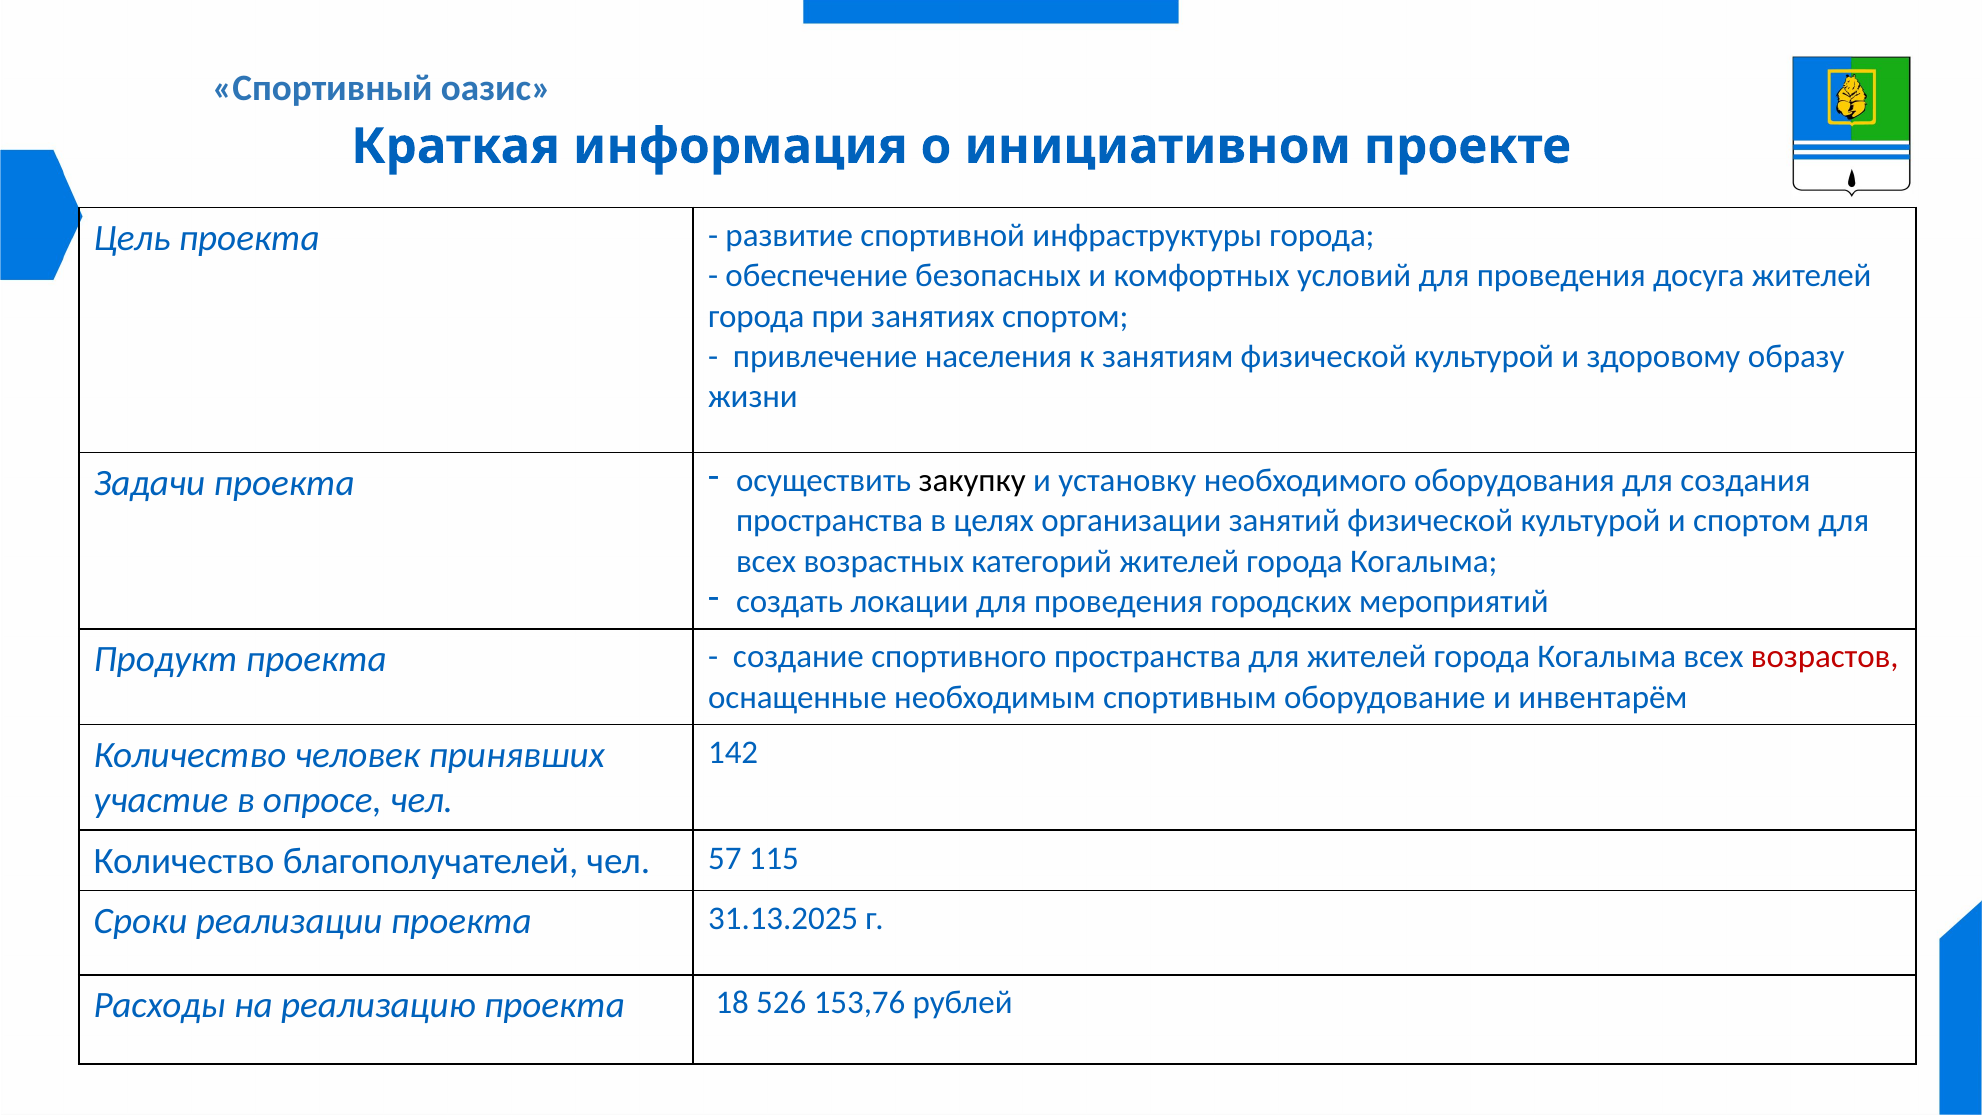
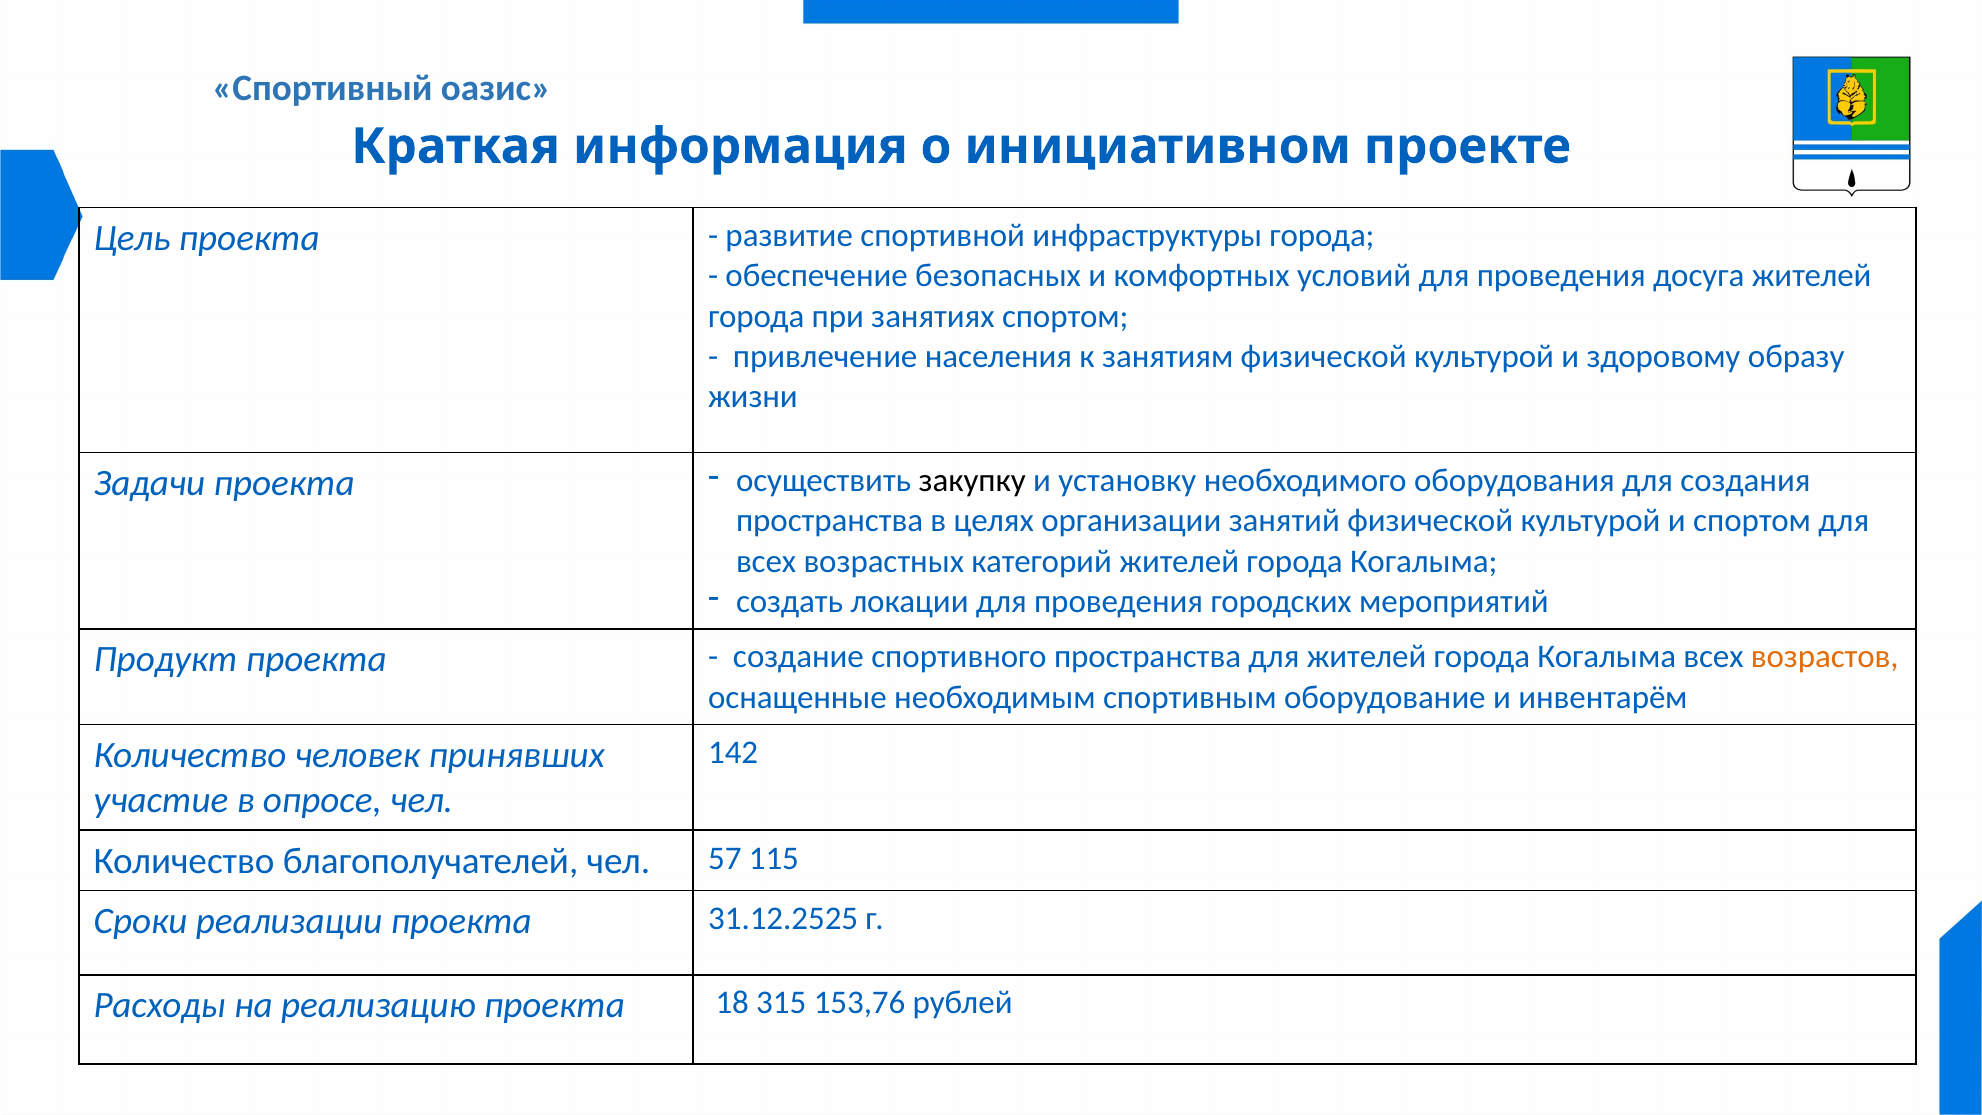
возрастов colour: red -> orange
31.13.2025: 31.13.2025 -> 31.12.2525
526: 526 -> 315
